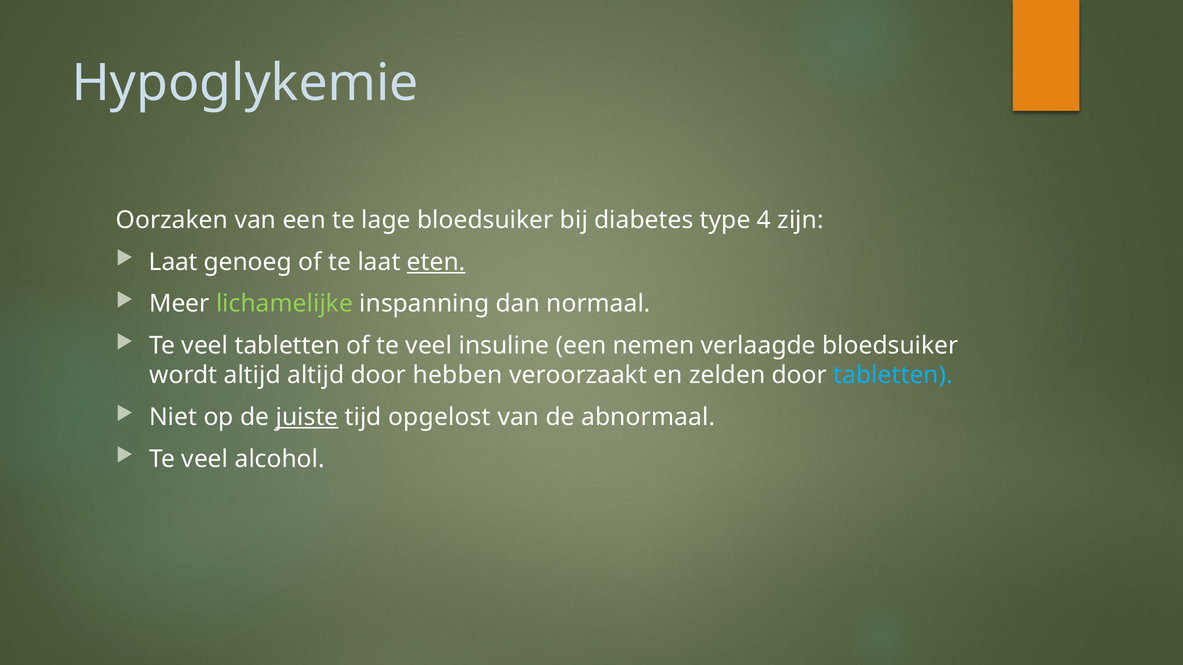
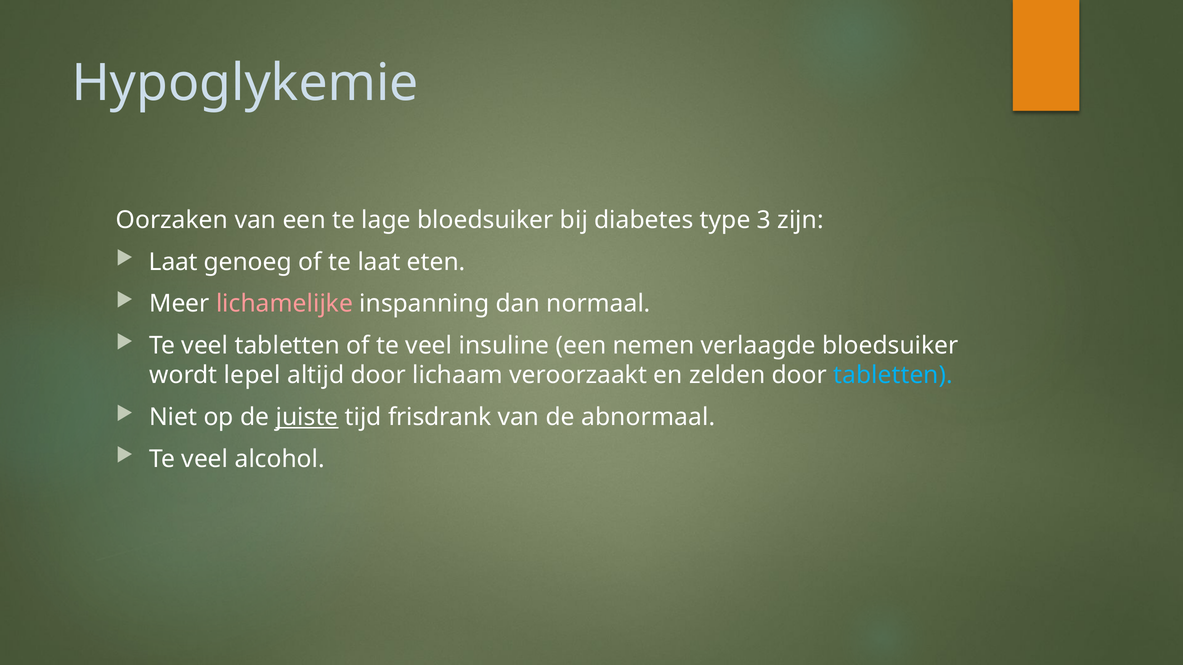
4: 4 -> 3
eten underline: present -> none
lichamelijke colour: light green -> pink
wordt altijd: altijd -> lepel
hebben: hebben -> lichaam
opgelost: opgelost -> frisdrank
